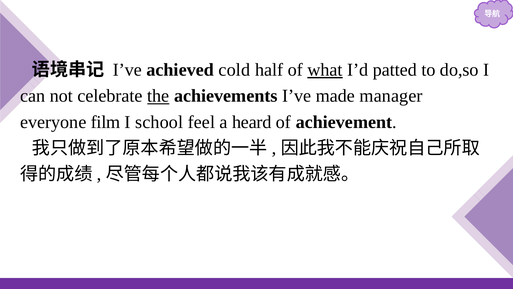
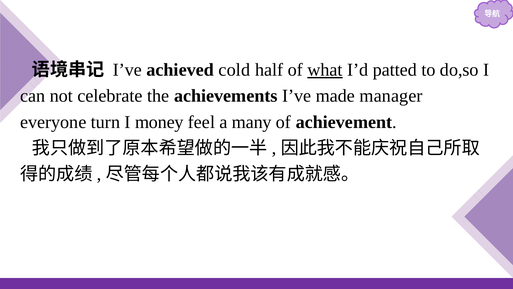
the underline: present -> none
film: film -> turn
school: school -> money
heard: heard -> many
